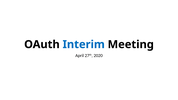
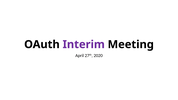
Interim colour: blue -> purple
